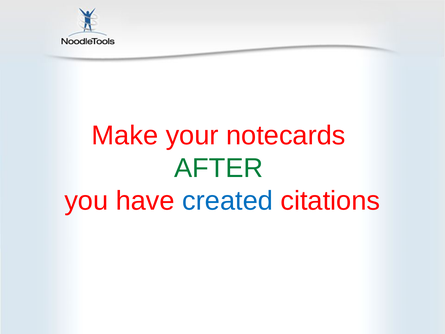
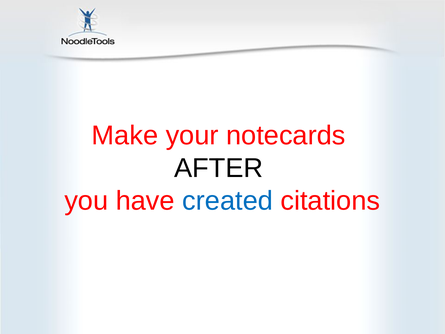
AFTER colour: green -> black
